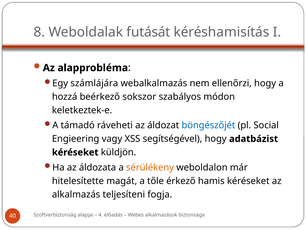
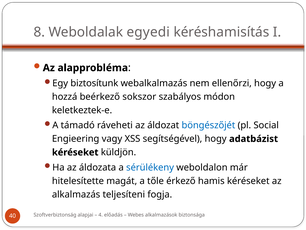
futását: futását -> egyedi
számlájára: számlájára -> biztosítunk
sérülékeny colour: orange -> blue
